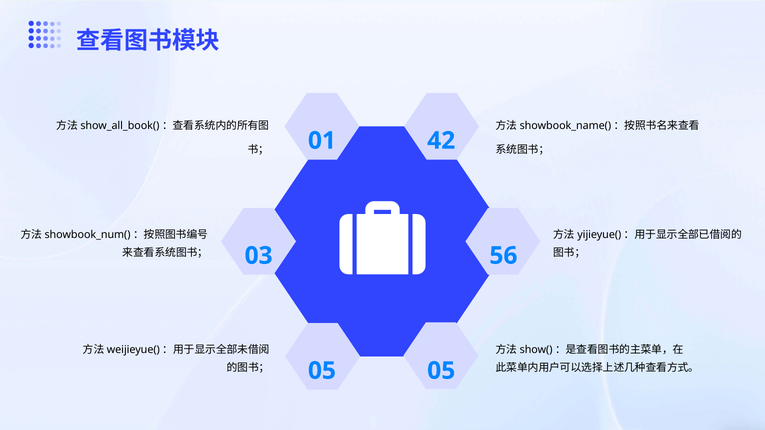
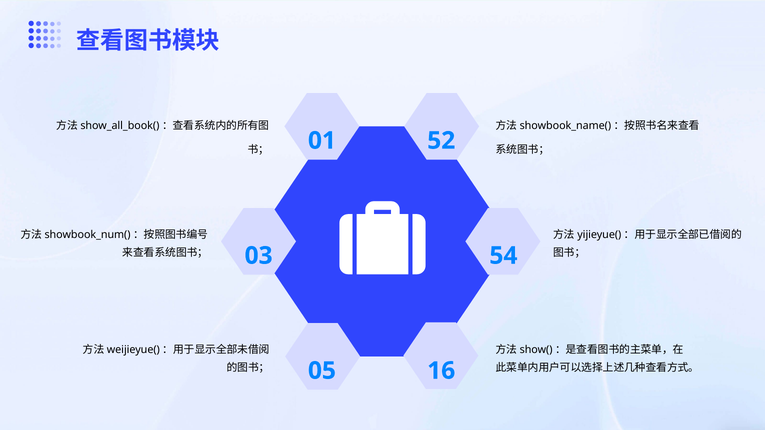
42: 42 -> 52
56: 56 -> 54
05 05: 05 -> 16
